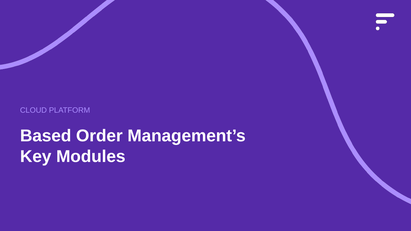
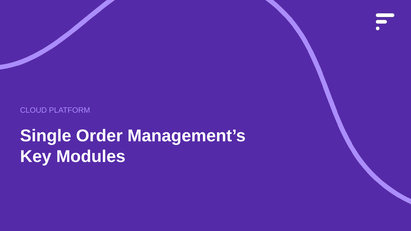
Based: Based -> Single
